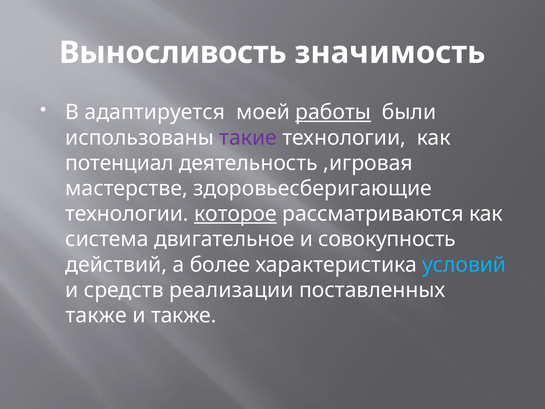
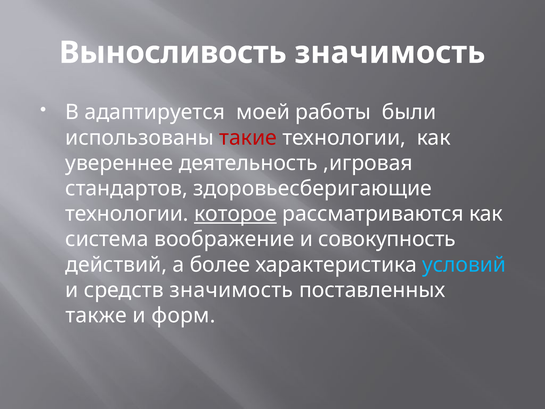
работы underline: present -> none
такие colour: purple -> red
потенциал: потенциал -> увереннее
мастерстве: мастерстве -> стандартов
двигательное: двигательное -> воображение
средств реализации: реализации -> значимость
и также: также -> форм
